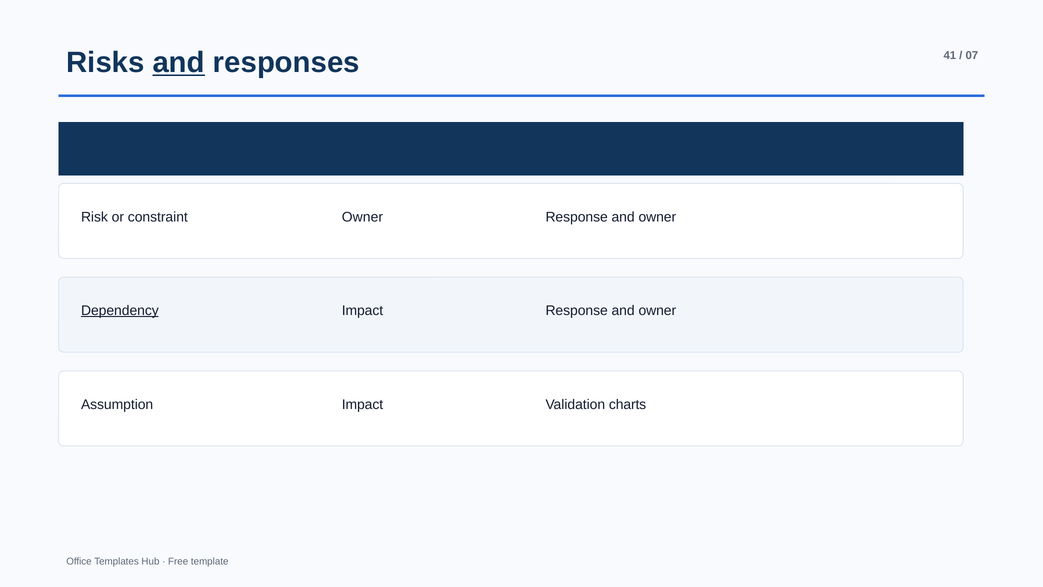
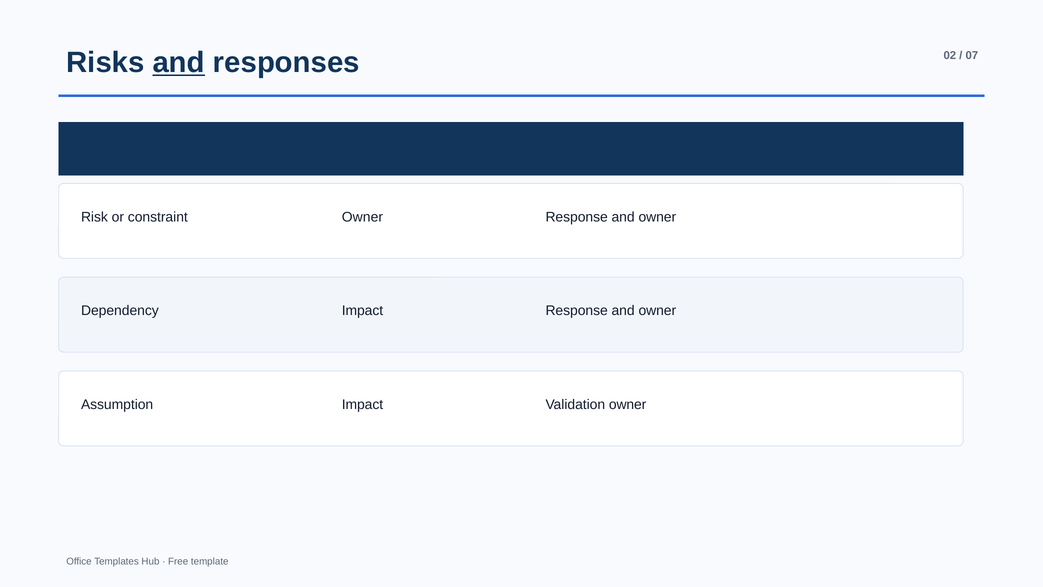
41: 41 -> 02
Dependency underline: present -> none
Validation charts: charts -> owner
